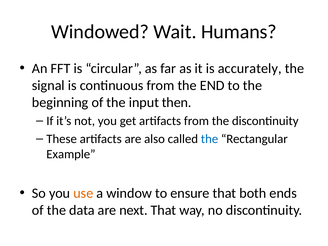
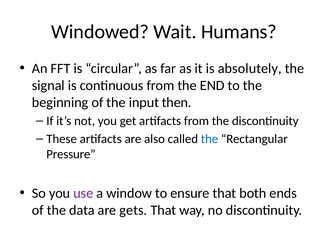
accurately: accurately -> absolutely
Example: Example -> Pressure
use colour: orange -> purple
next: next -> gets
